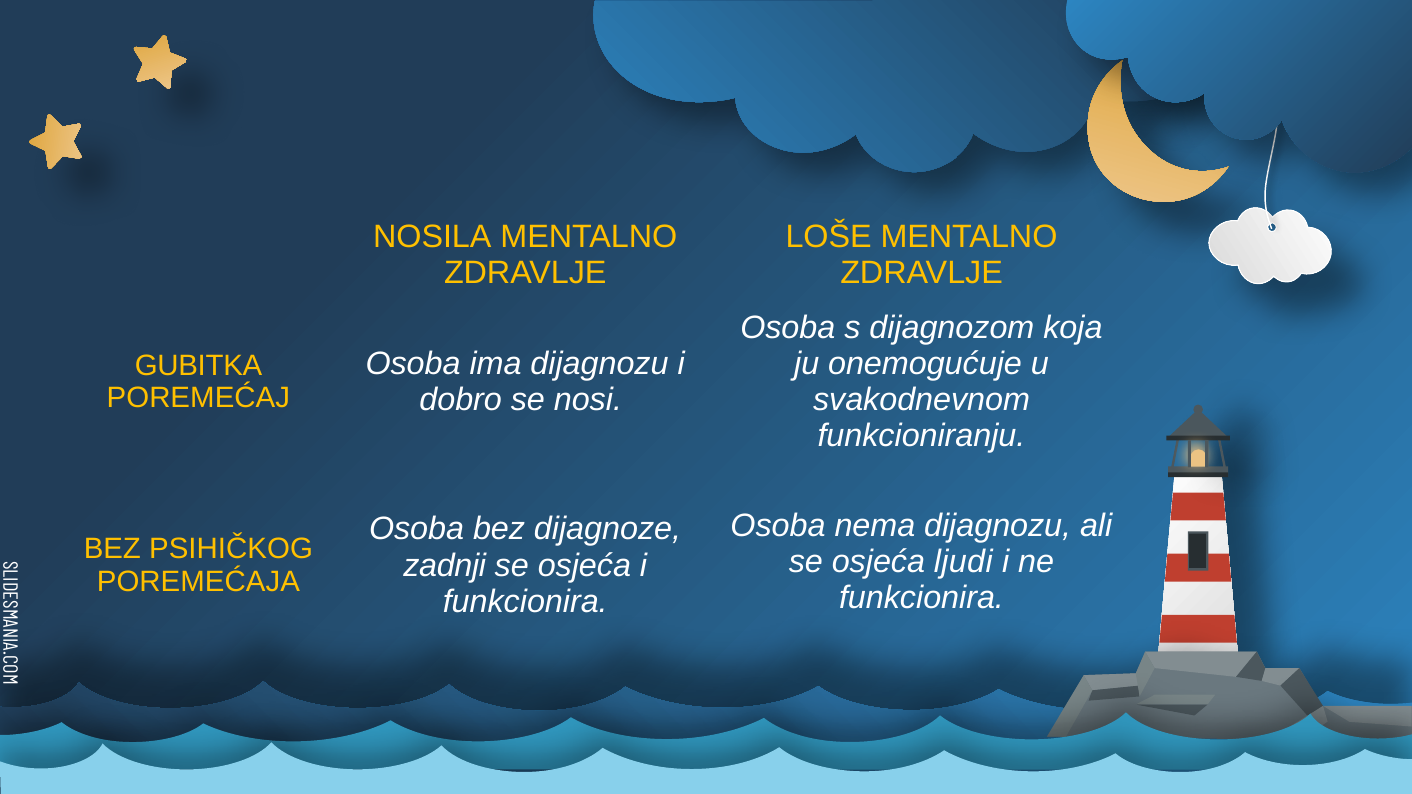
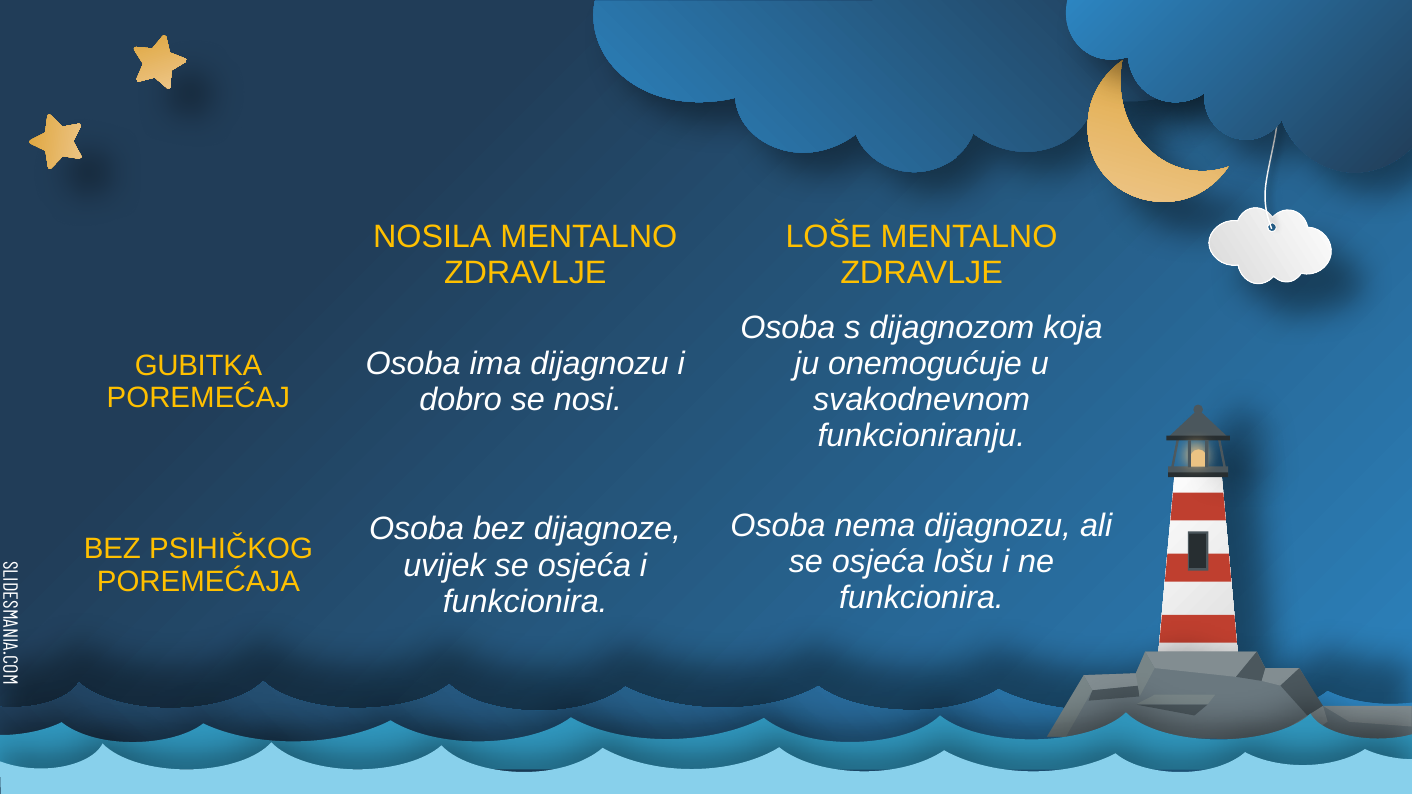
ljudi: ljudi -> lošu
zadnji: zadnji -> uvijek
